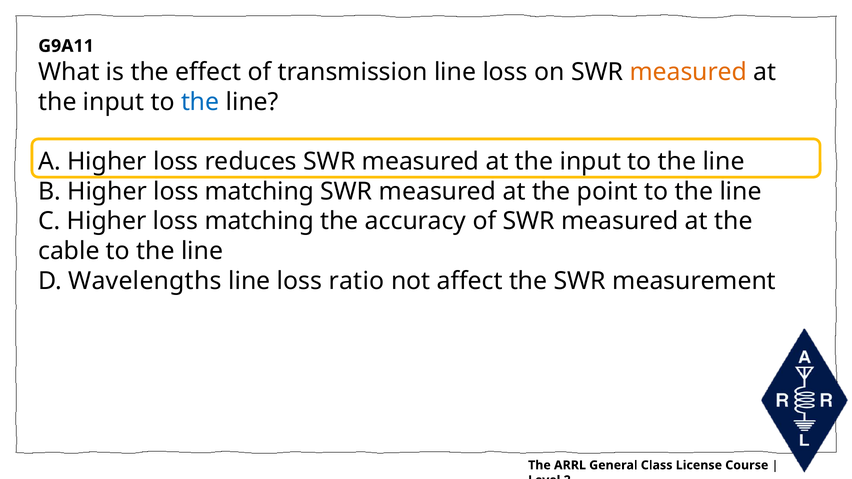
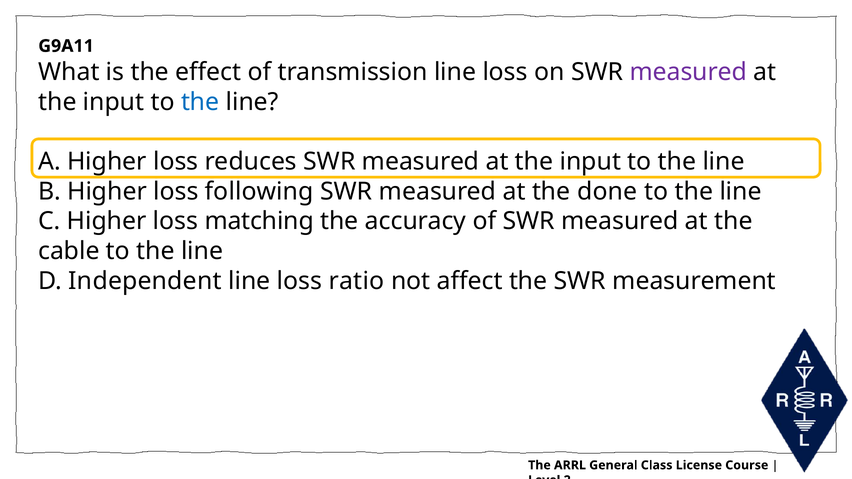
measured at (688, 72) colour: orange -> purple
B Higher loss matching: matching -> following
point: point -> done
Wavelengths: Wavelengths -> Independent
